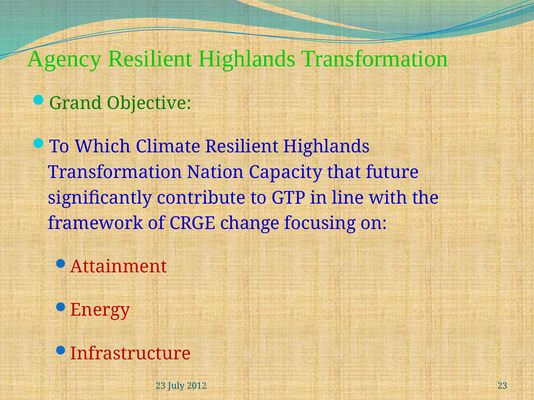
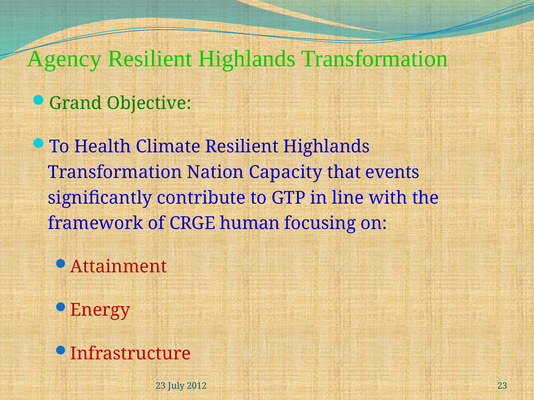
Which: Which -> Health
future: future -> events
change: change -> human
